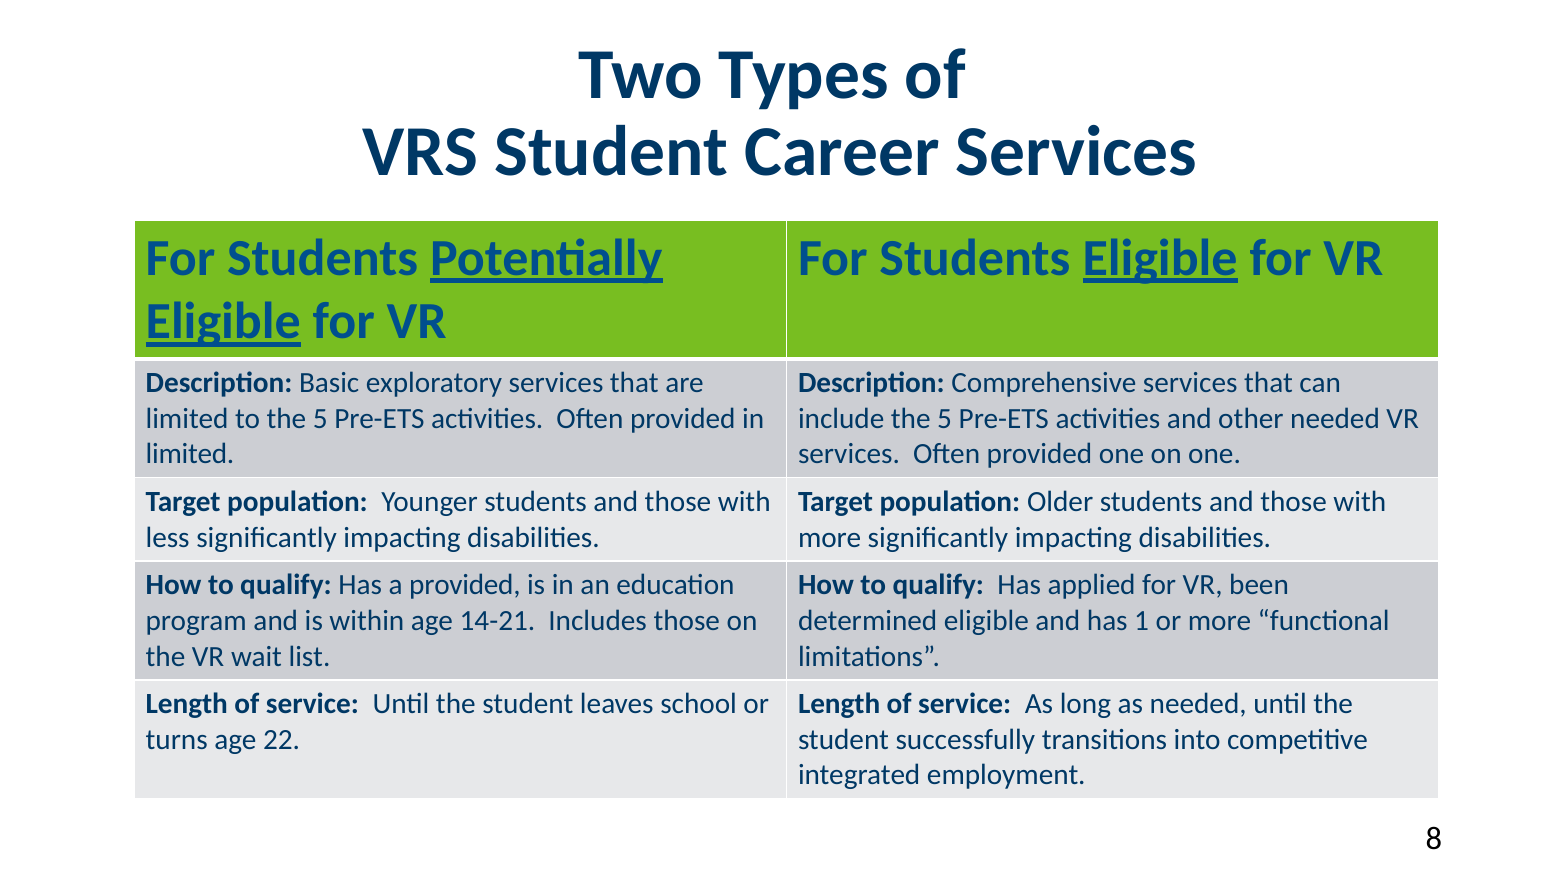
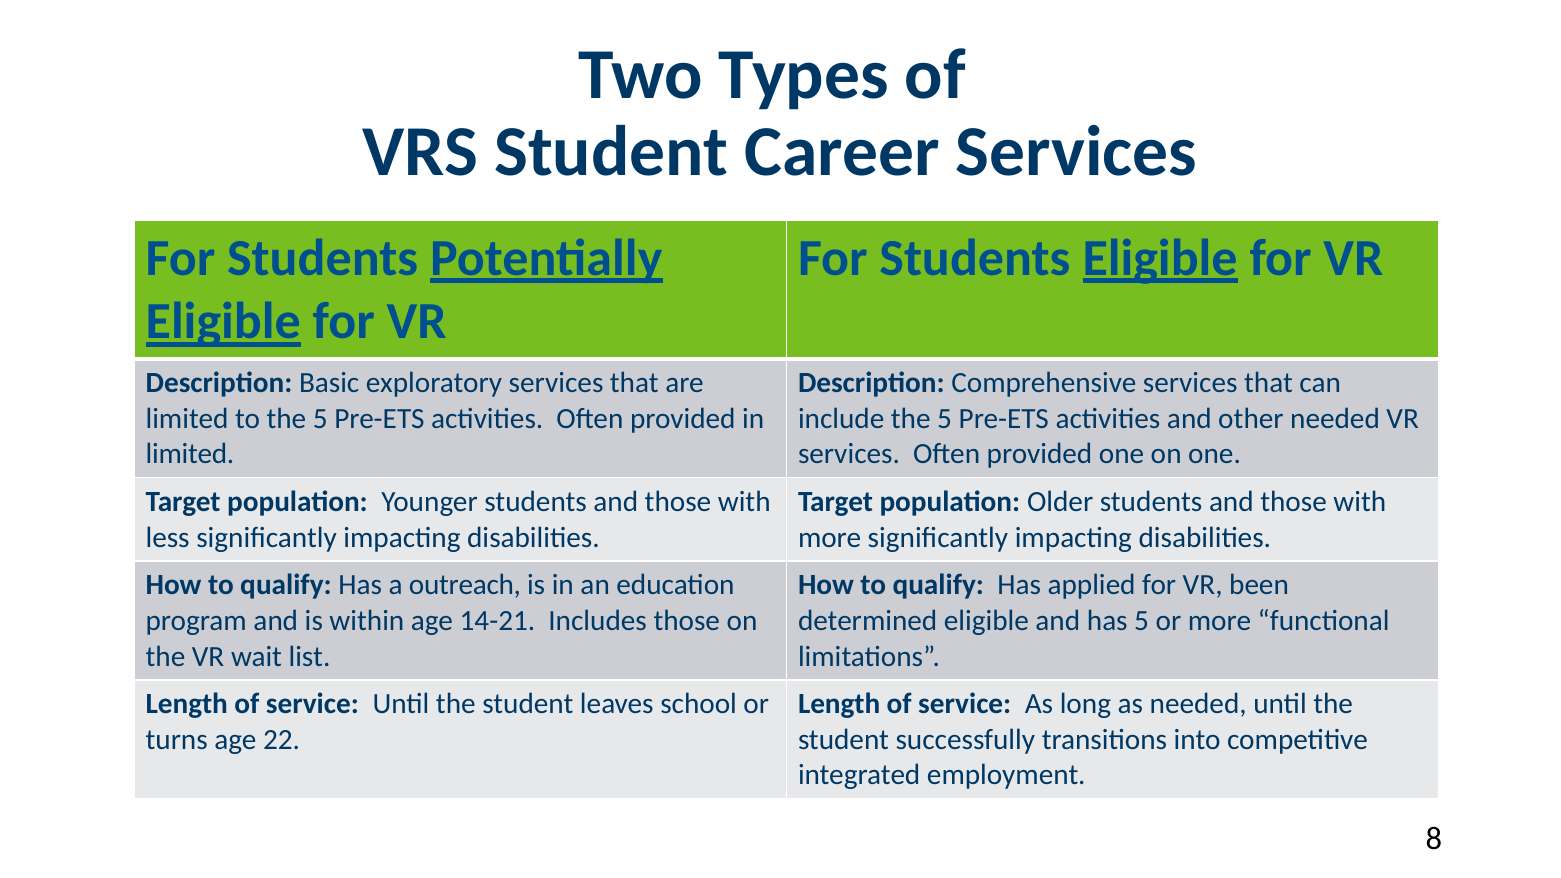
a provided: provided -> outreach
has 1: 1 -> 5
